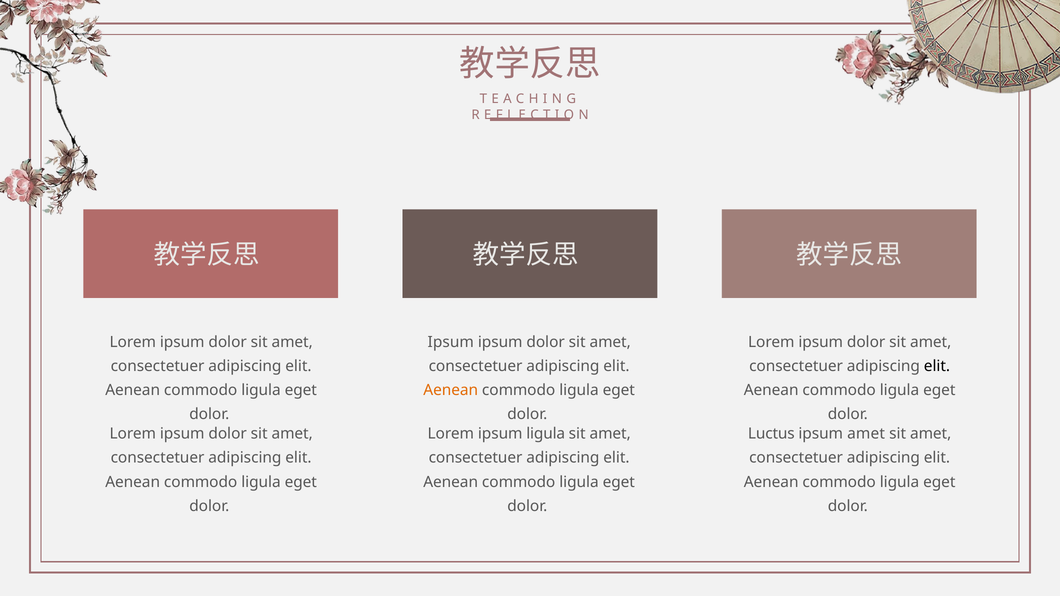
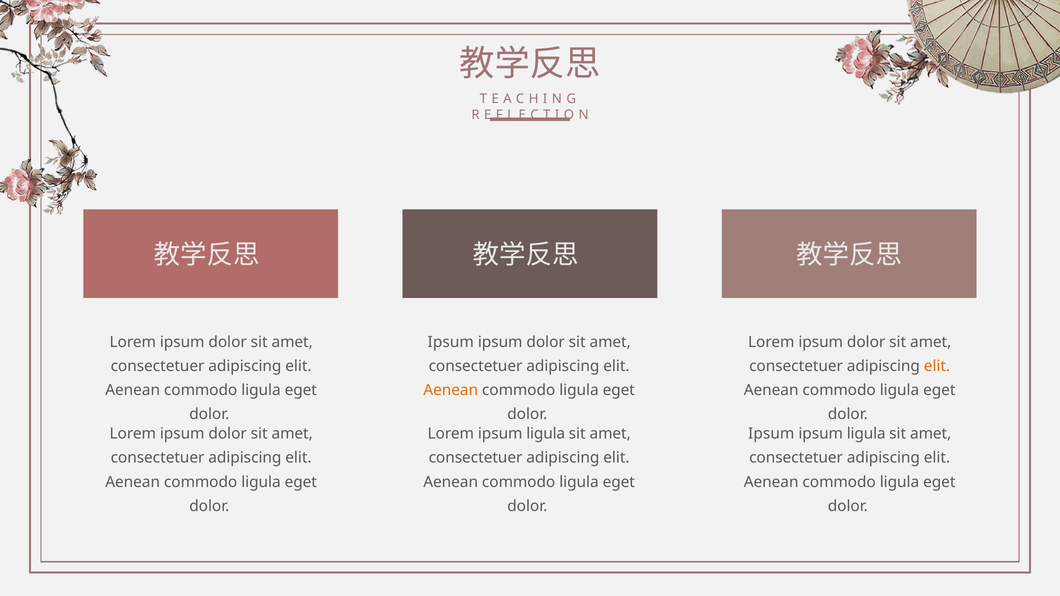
elit at (937, 366) colour: black -> orange
Luctus at (771, 434): Luctus -> Ipsum
amet at (866, 434): amet -> ligula
